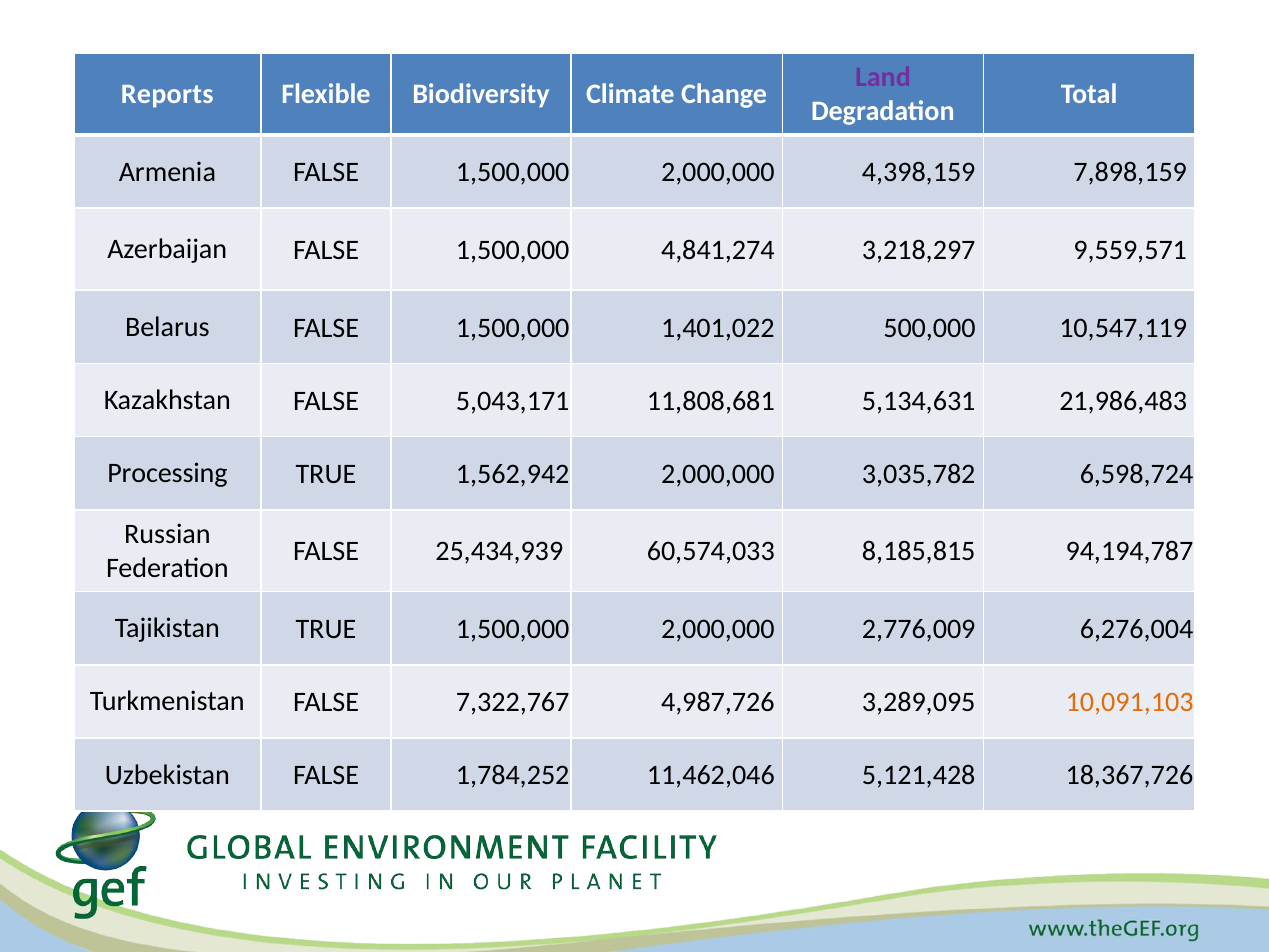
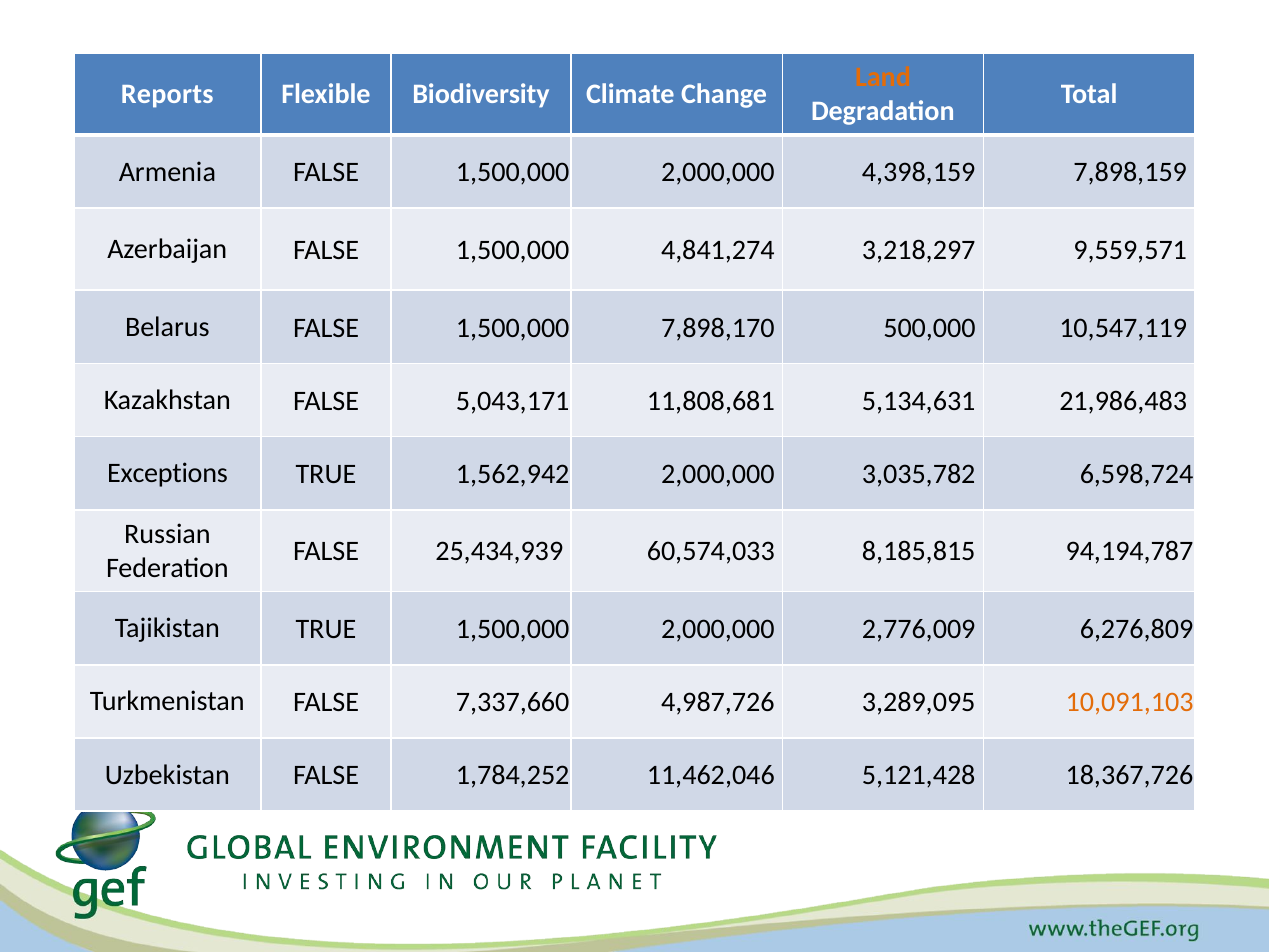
Land colour: purple -> orange
1,401,022: 1,401,022 -> 7,898,170
Processing: Processing -> Exceptions
6,276,004: 6,276,004 -> 6,276,809
7,322,767: 7,322,767 -> 7,337,660
